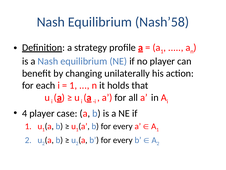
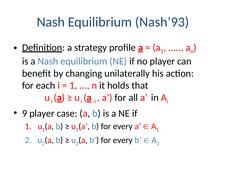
Nash’58: Nash’58 -> Nash’93
4: 4 -> 9
